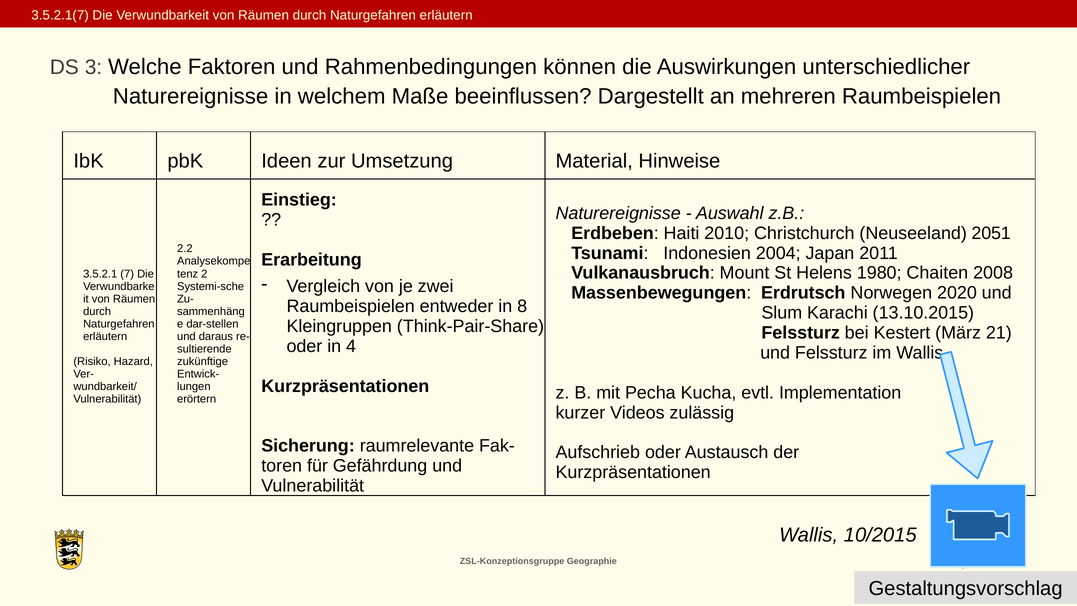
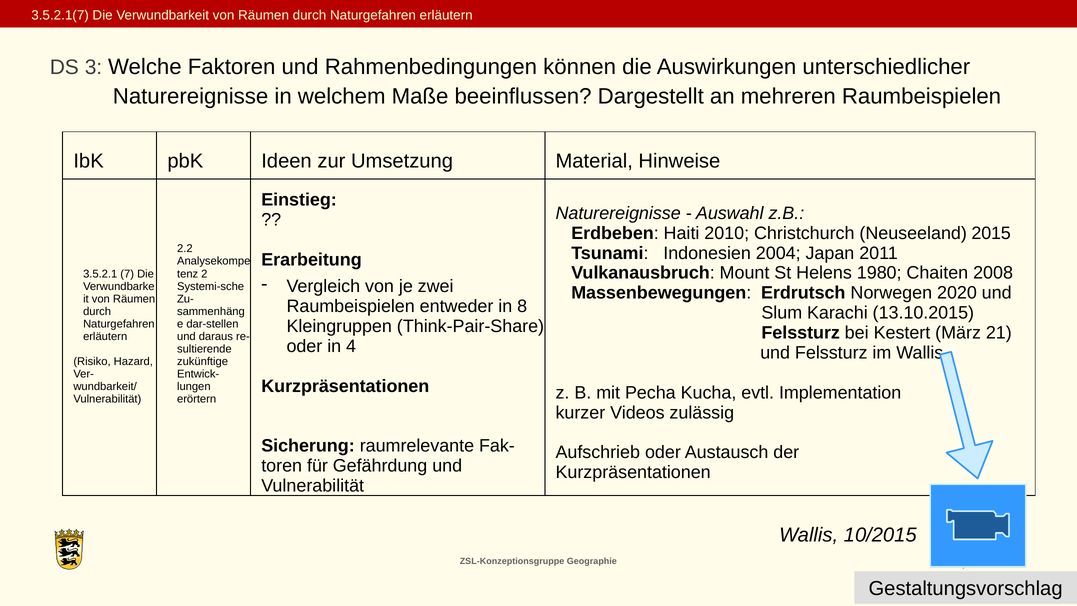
2051: 2051 -> 2015
